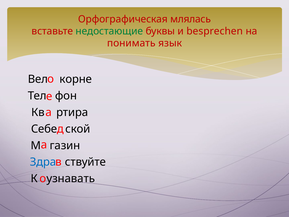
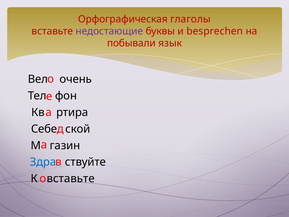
млялась: млялась -> глаголы
недостающие colour: green -> purple
понимать: понимать -> побывали
корне: корне -> очень
К узнавать: узнавать -> вставьте
